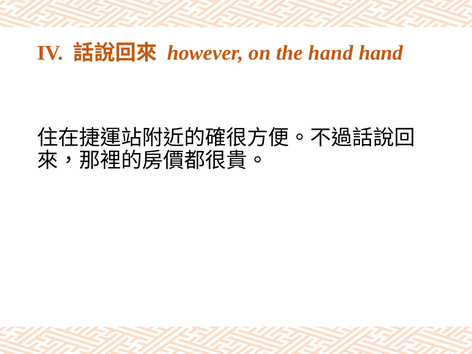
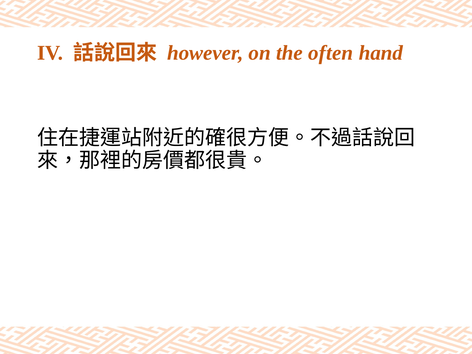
the hand: hand -> often
